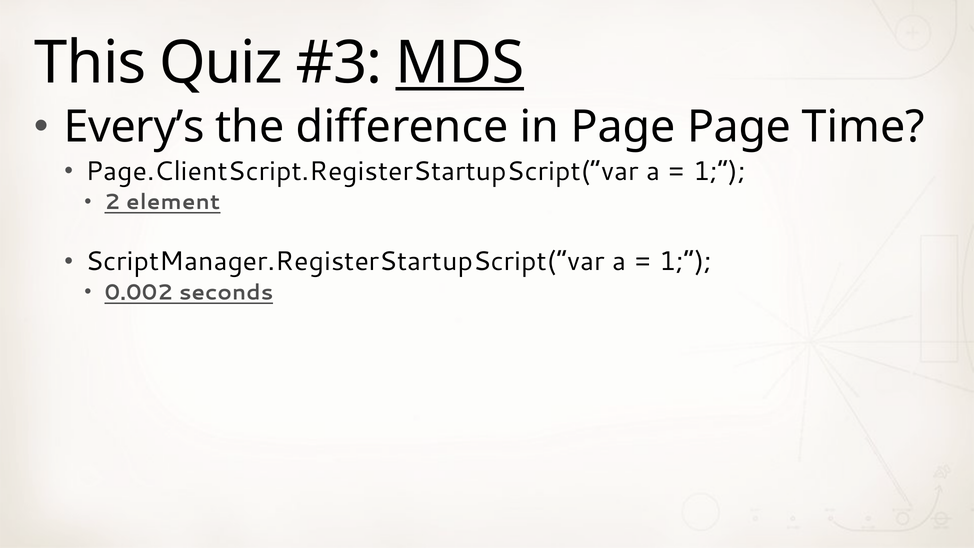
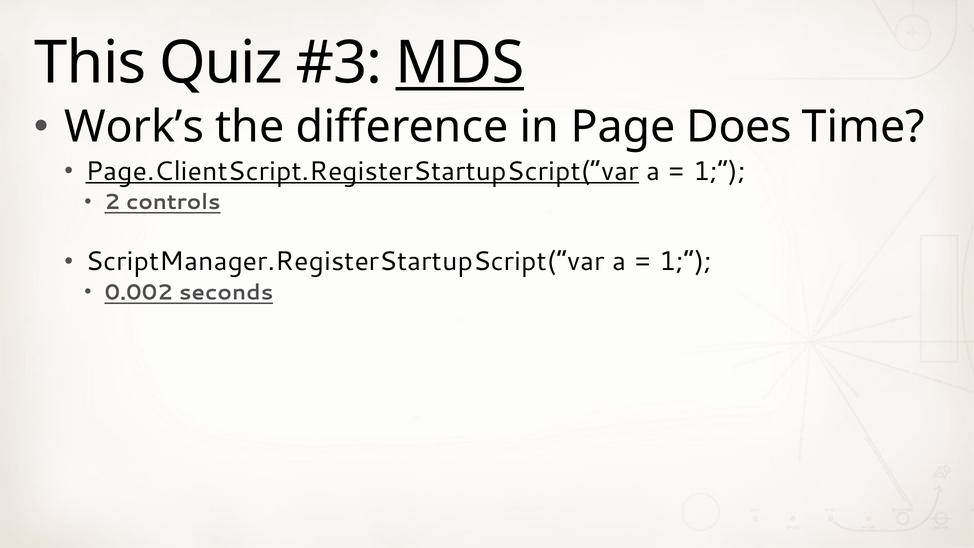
Every’s: Every’s -> Work’s
Page Page: Page -> Does
Page.ClientScript.RegisterStartupScript(“var underline: none -> present
element: element -> controls
